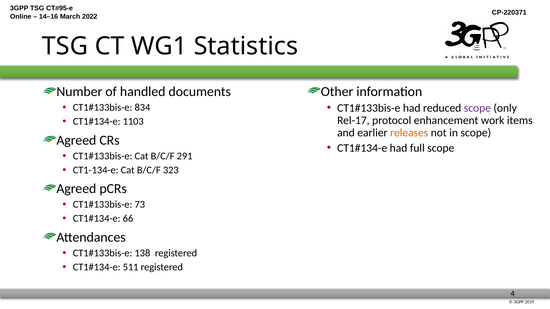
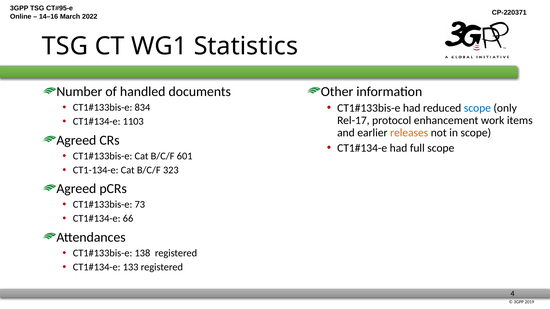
scope at (477, 108) colour: purple -> blue
291: 291 -> 601
511: 511 -> 133
